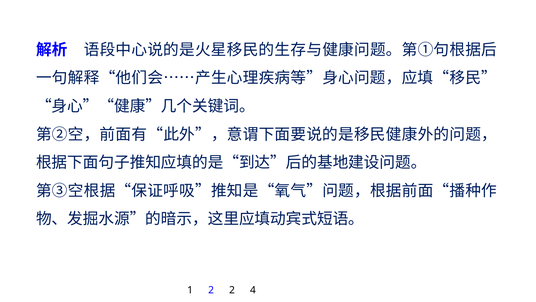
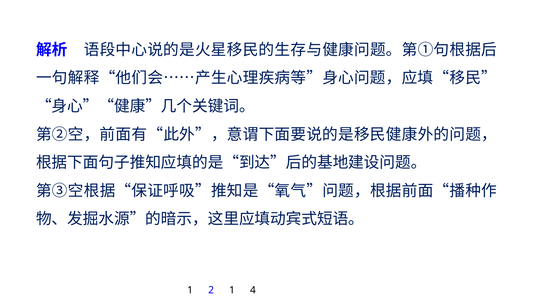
2 2: 2 -> 1
